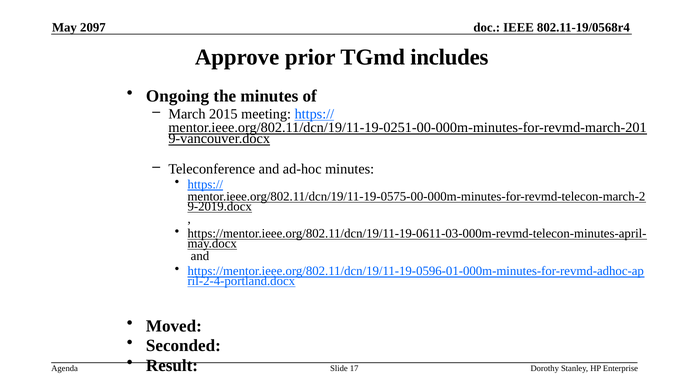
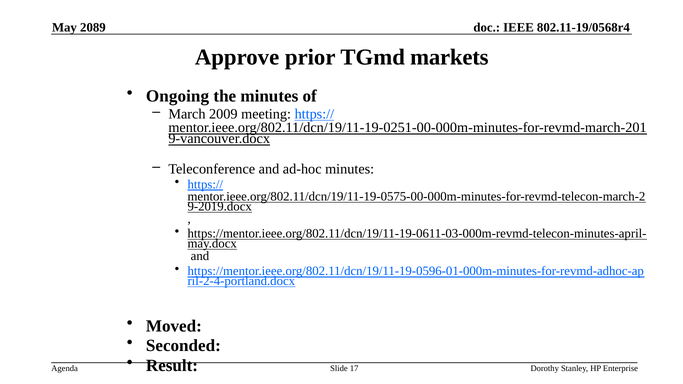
2097: 2097 -> 2089
includes: includes -> markets
2015: 2015 -> 2009
